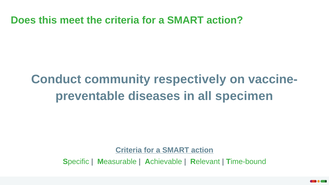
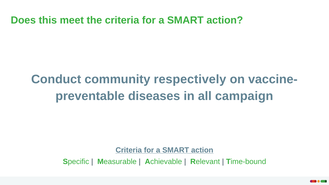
specimen: specimen -> campaign
